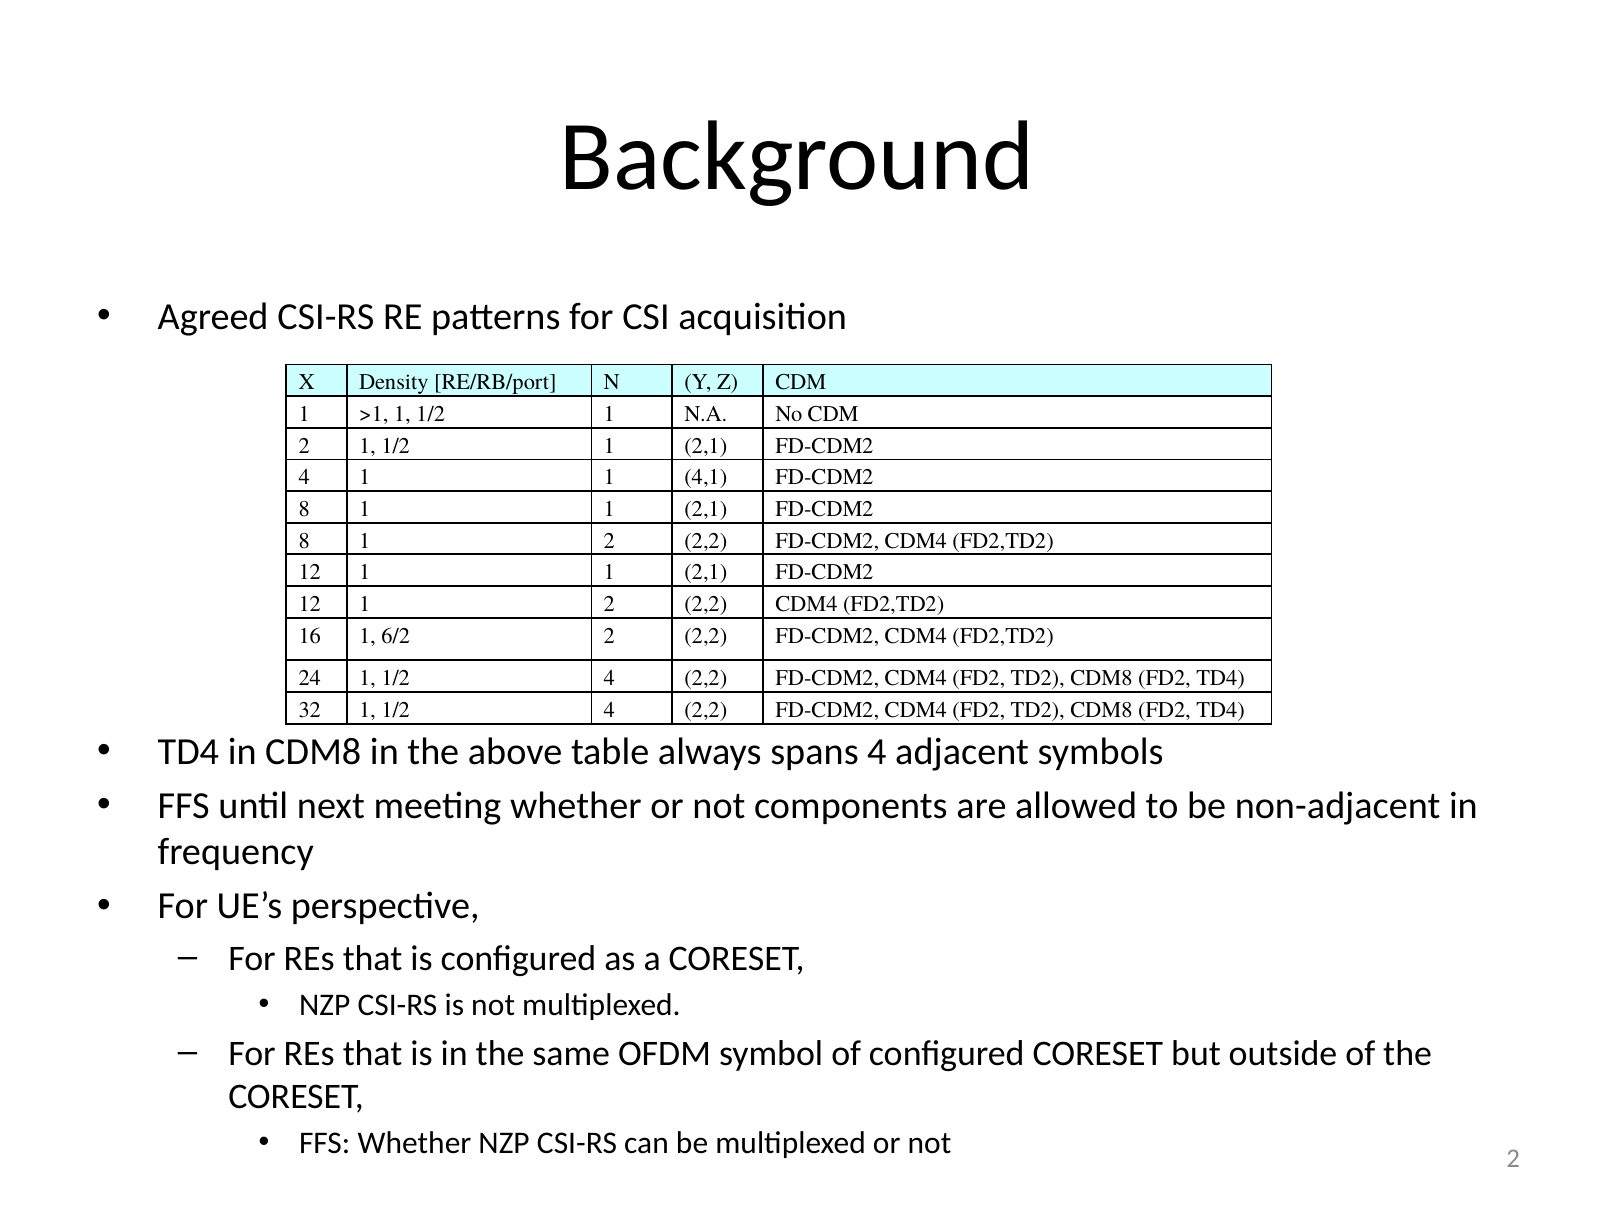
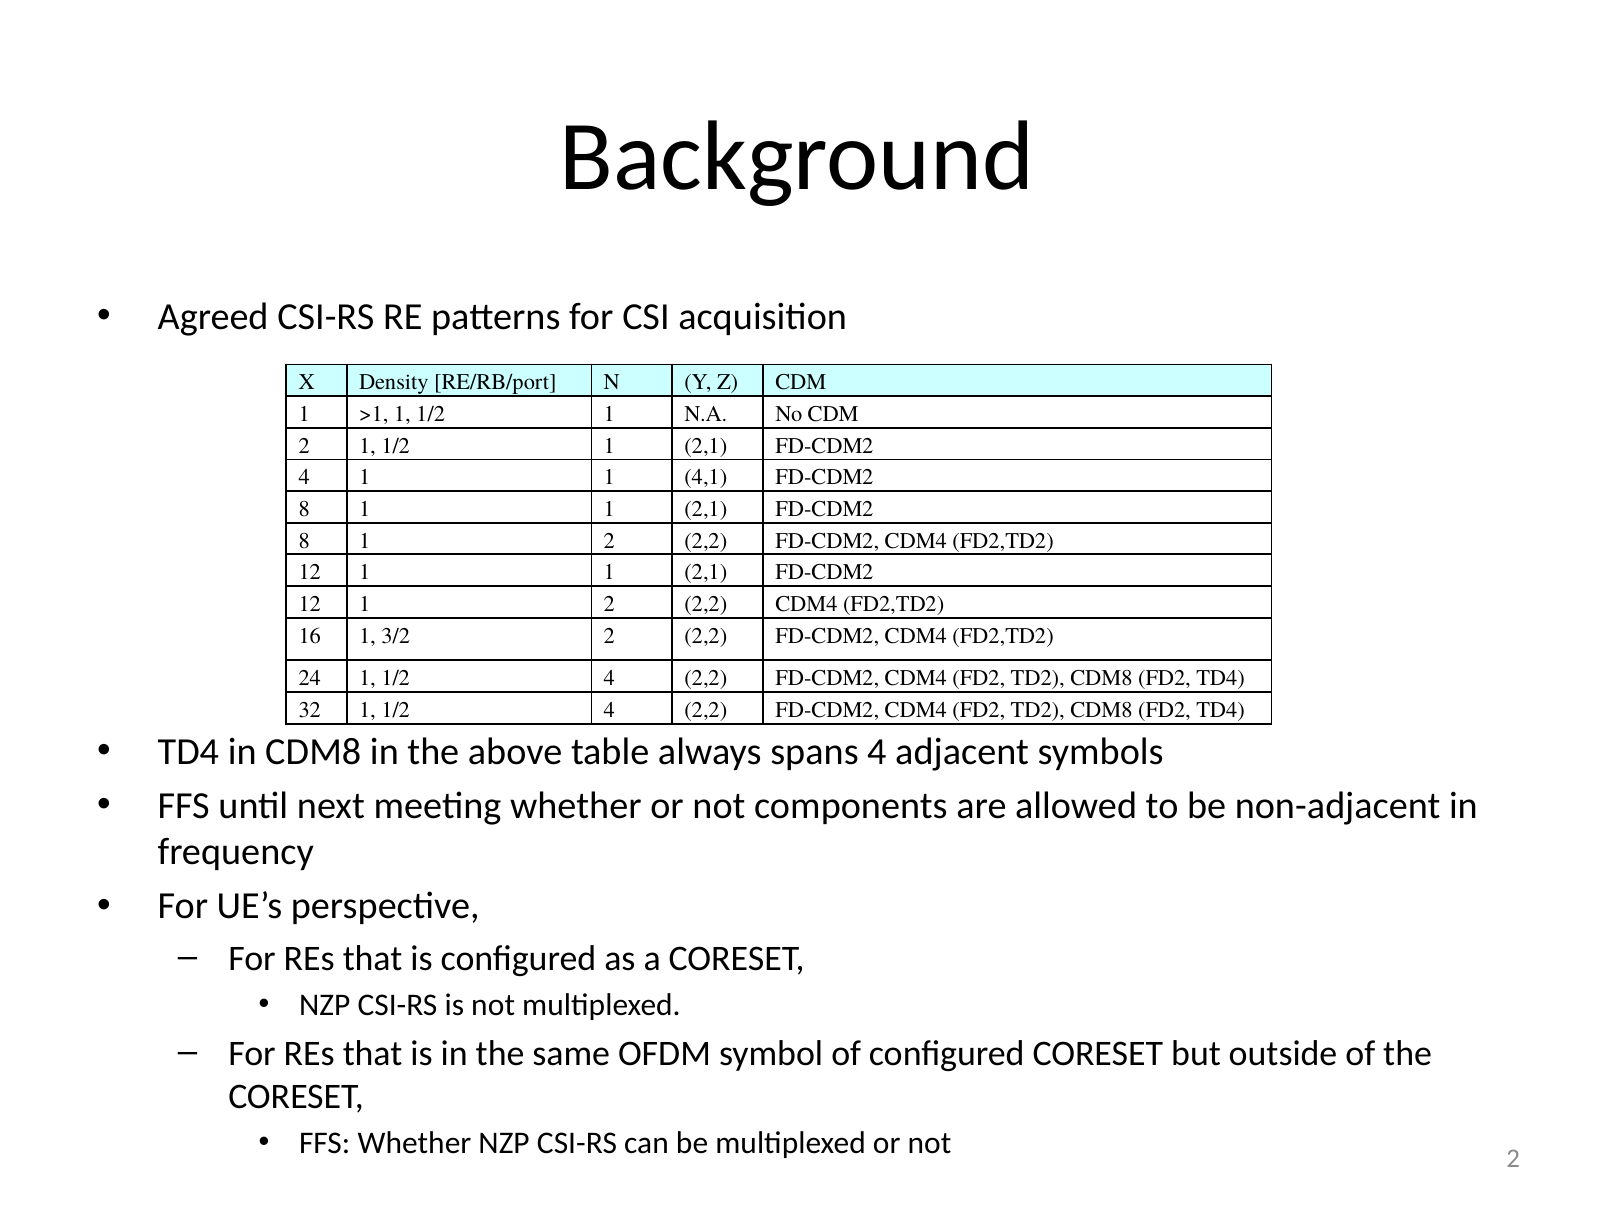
6/2: 6/2 -> 3/2
